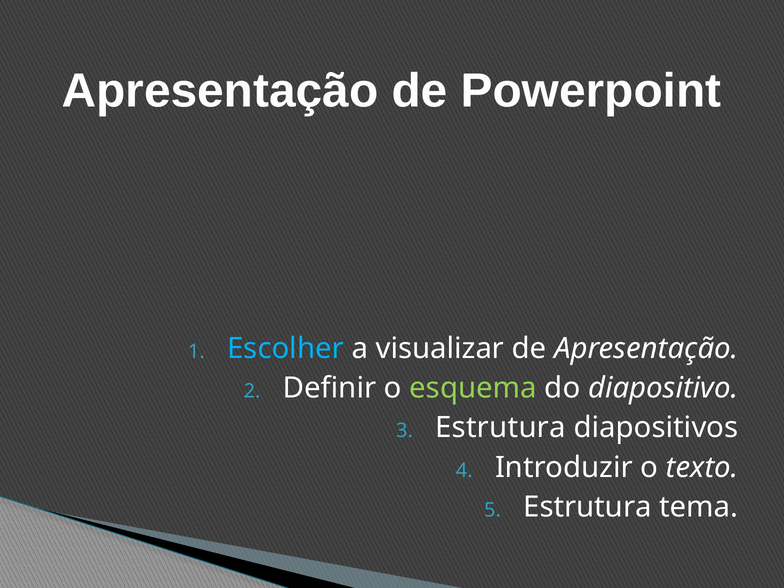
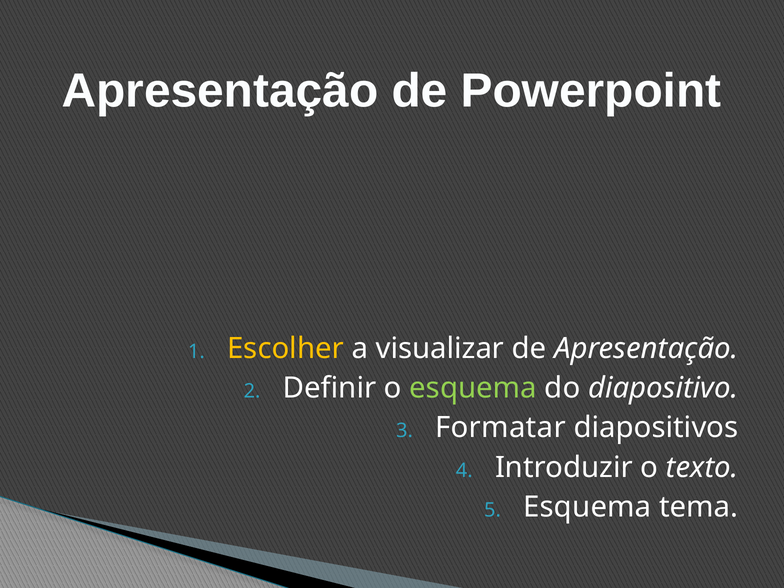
Escolher colour: light blue -> yellow
Estrutura at (501, 428): Estrutura -> Formatar
Estrutura at (587, 507): Estrutura -> Esquema
